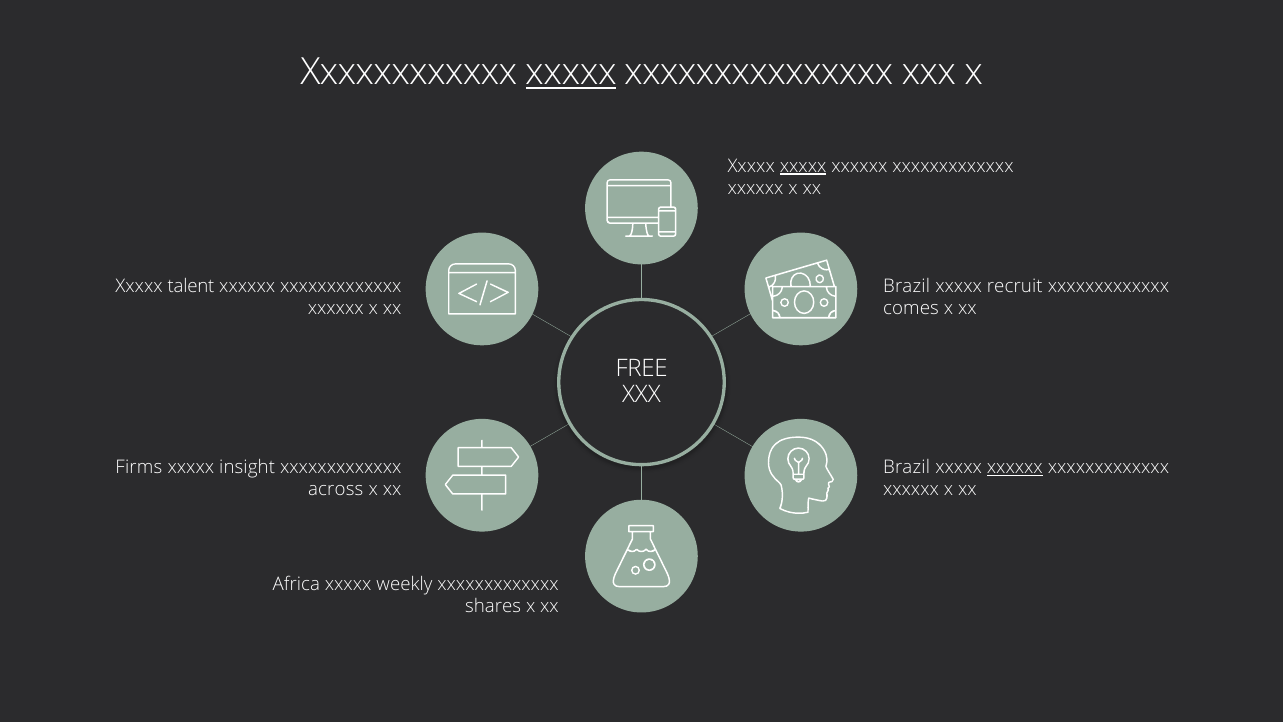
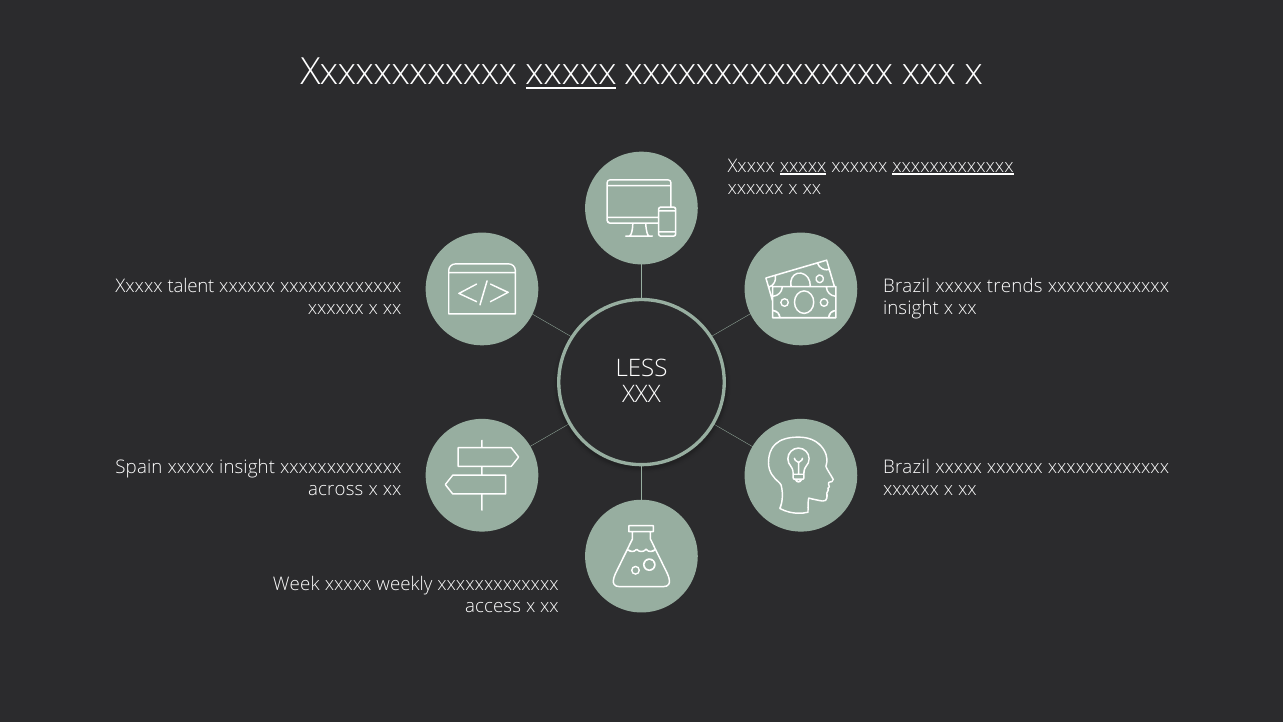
xxxxxxxxxxxxx at (953, 166) underline: none -> present
recruit: recruit -> trends
comes at (911, 308): comes -> insight
FREE: FREE -> LESS
Firms: Firms -> Spain
xxxxxx at (1015, 467) underline: present -> none
Africa: Africa -> Week
shares: shares -> access
